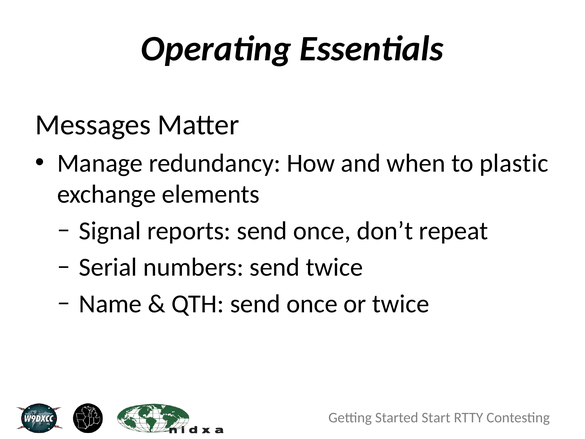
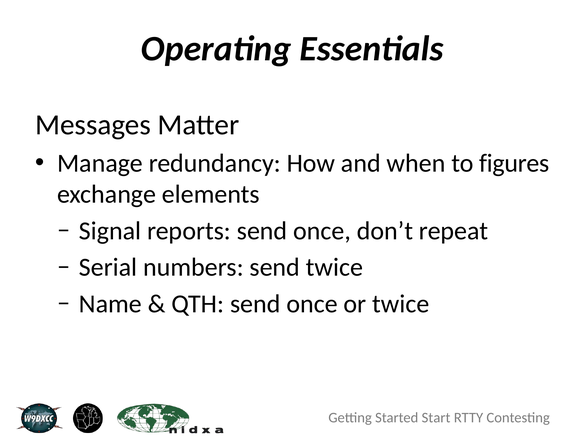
plastic: plastic -> figures
